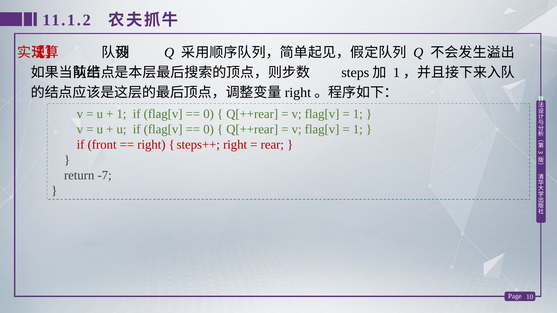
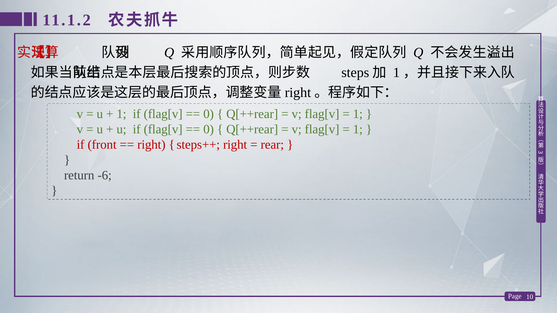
-7: -7 -> -6
